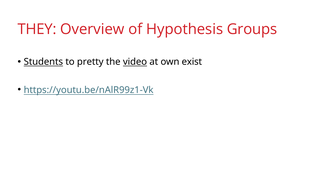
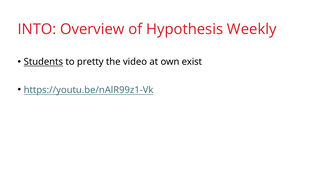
THEY: THEY -> INTO
Groups: Groups -> Weekly
video underline: present -> none
